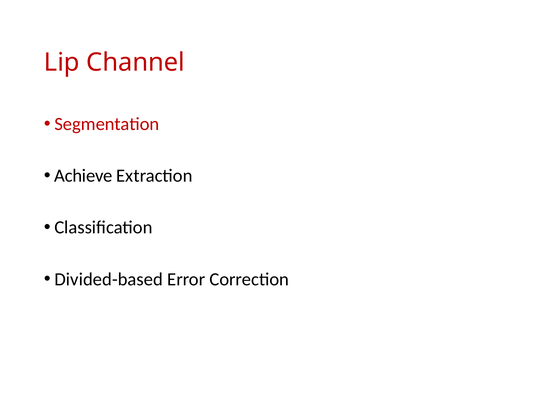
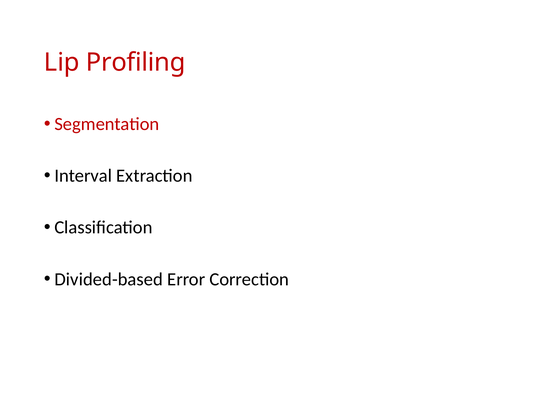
Channel: Channel -> Profiling
Achieve: Achieve -> Interval
